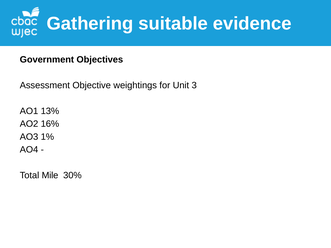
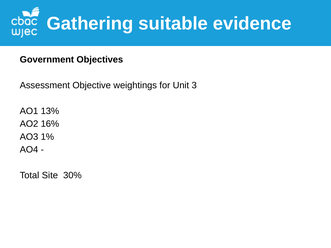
Mile: Mile -> Site
